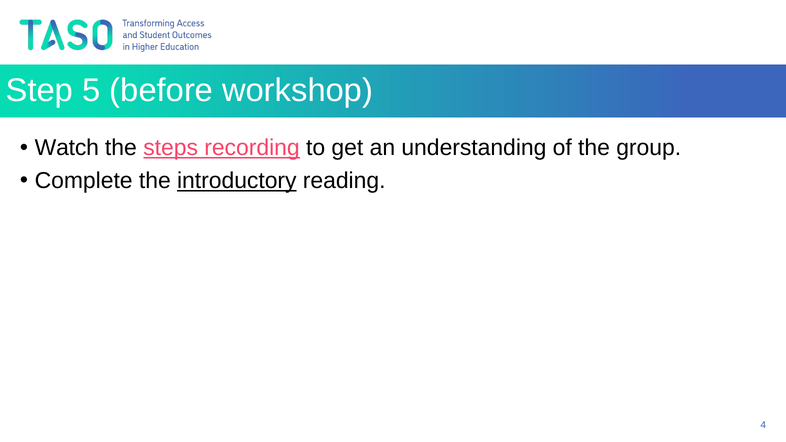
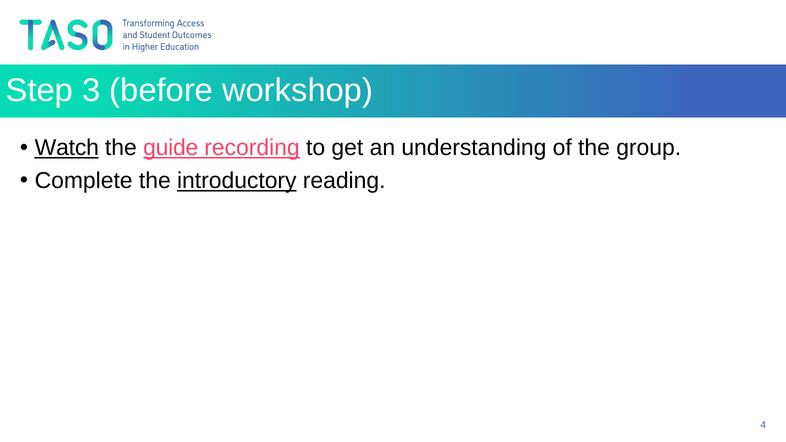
5: 5 -> 3
Watch underline: none -> present
steps: steps -> guide
